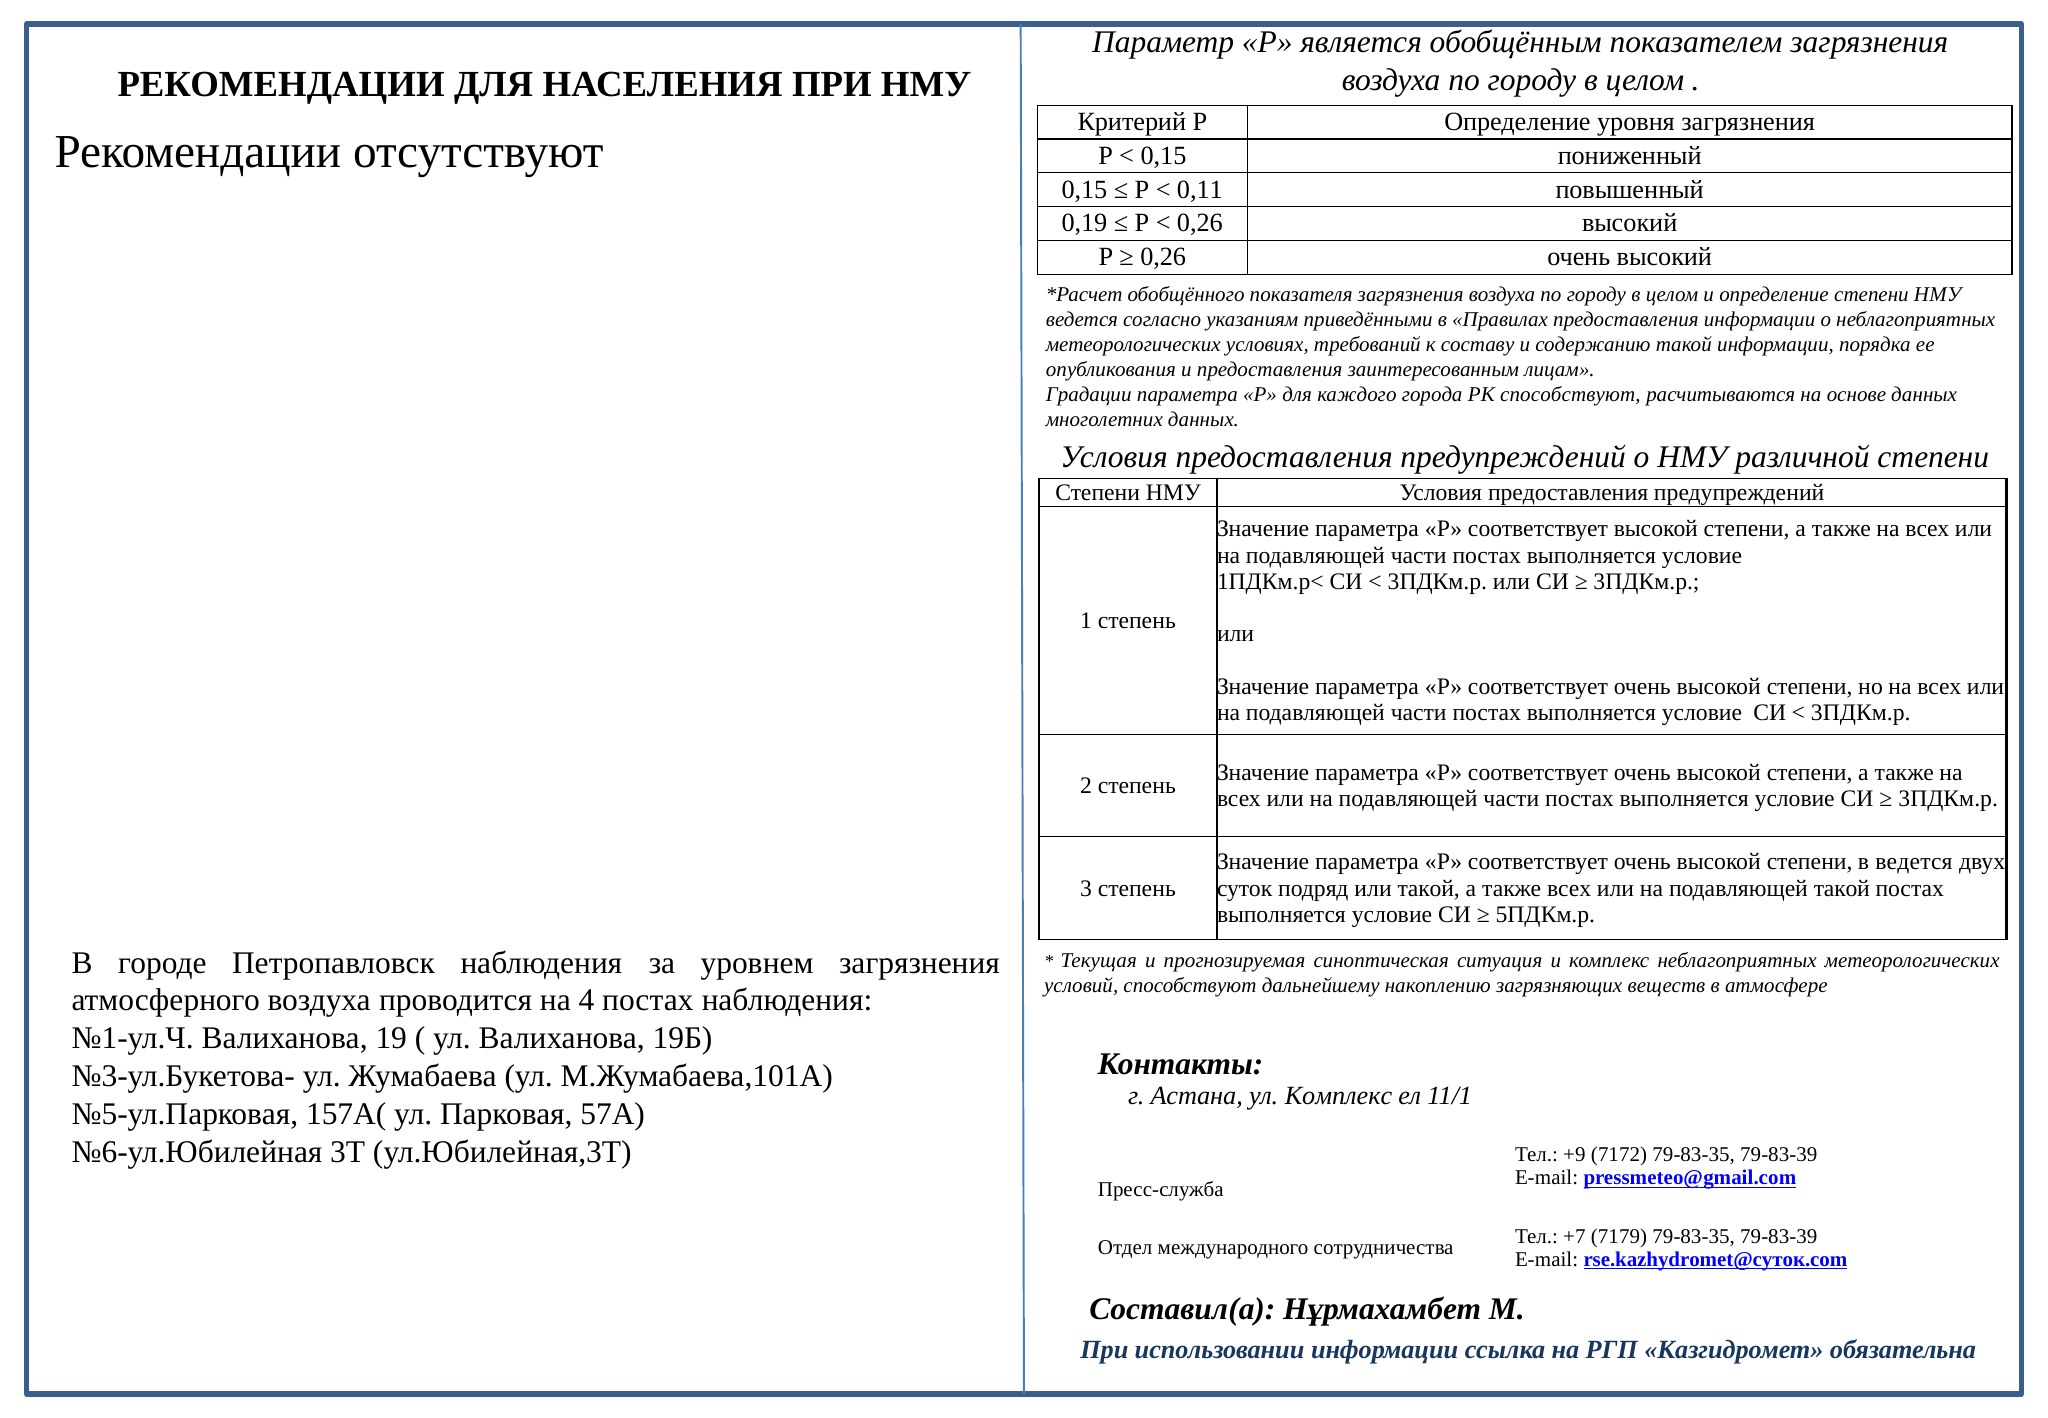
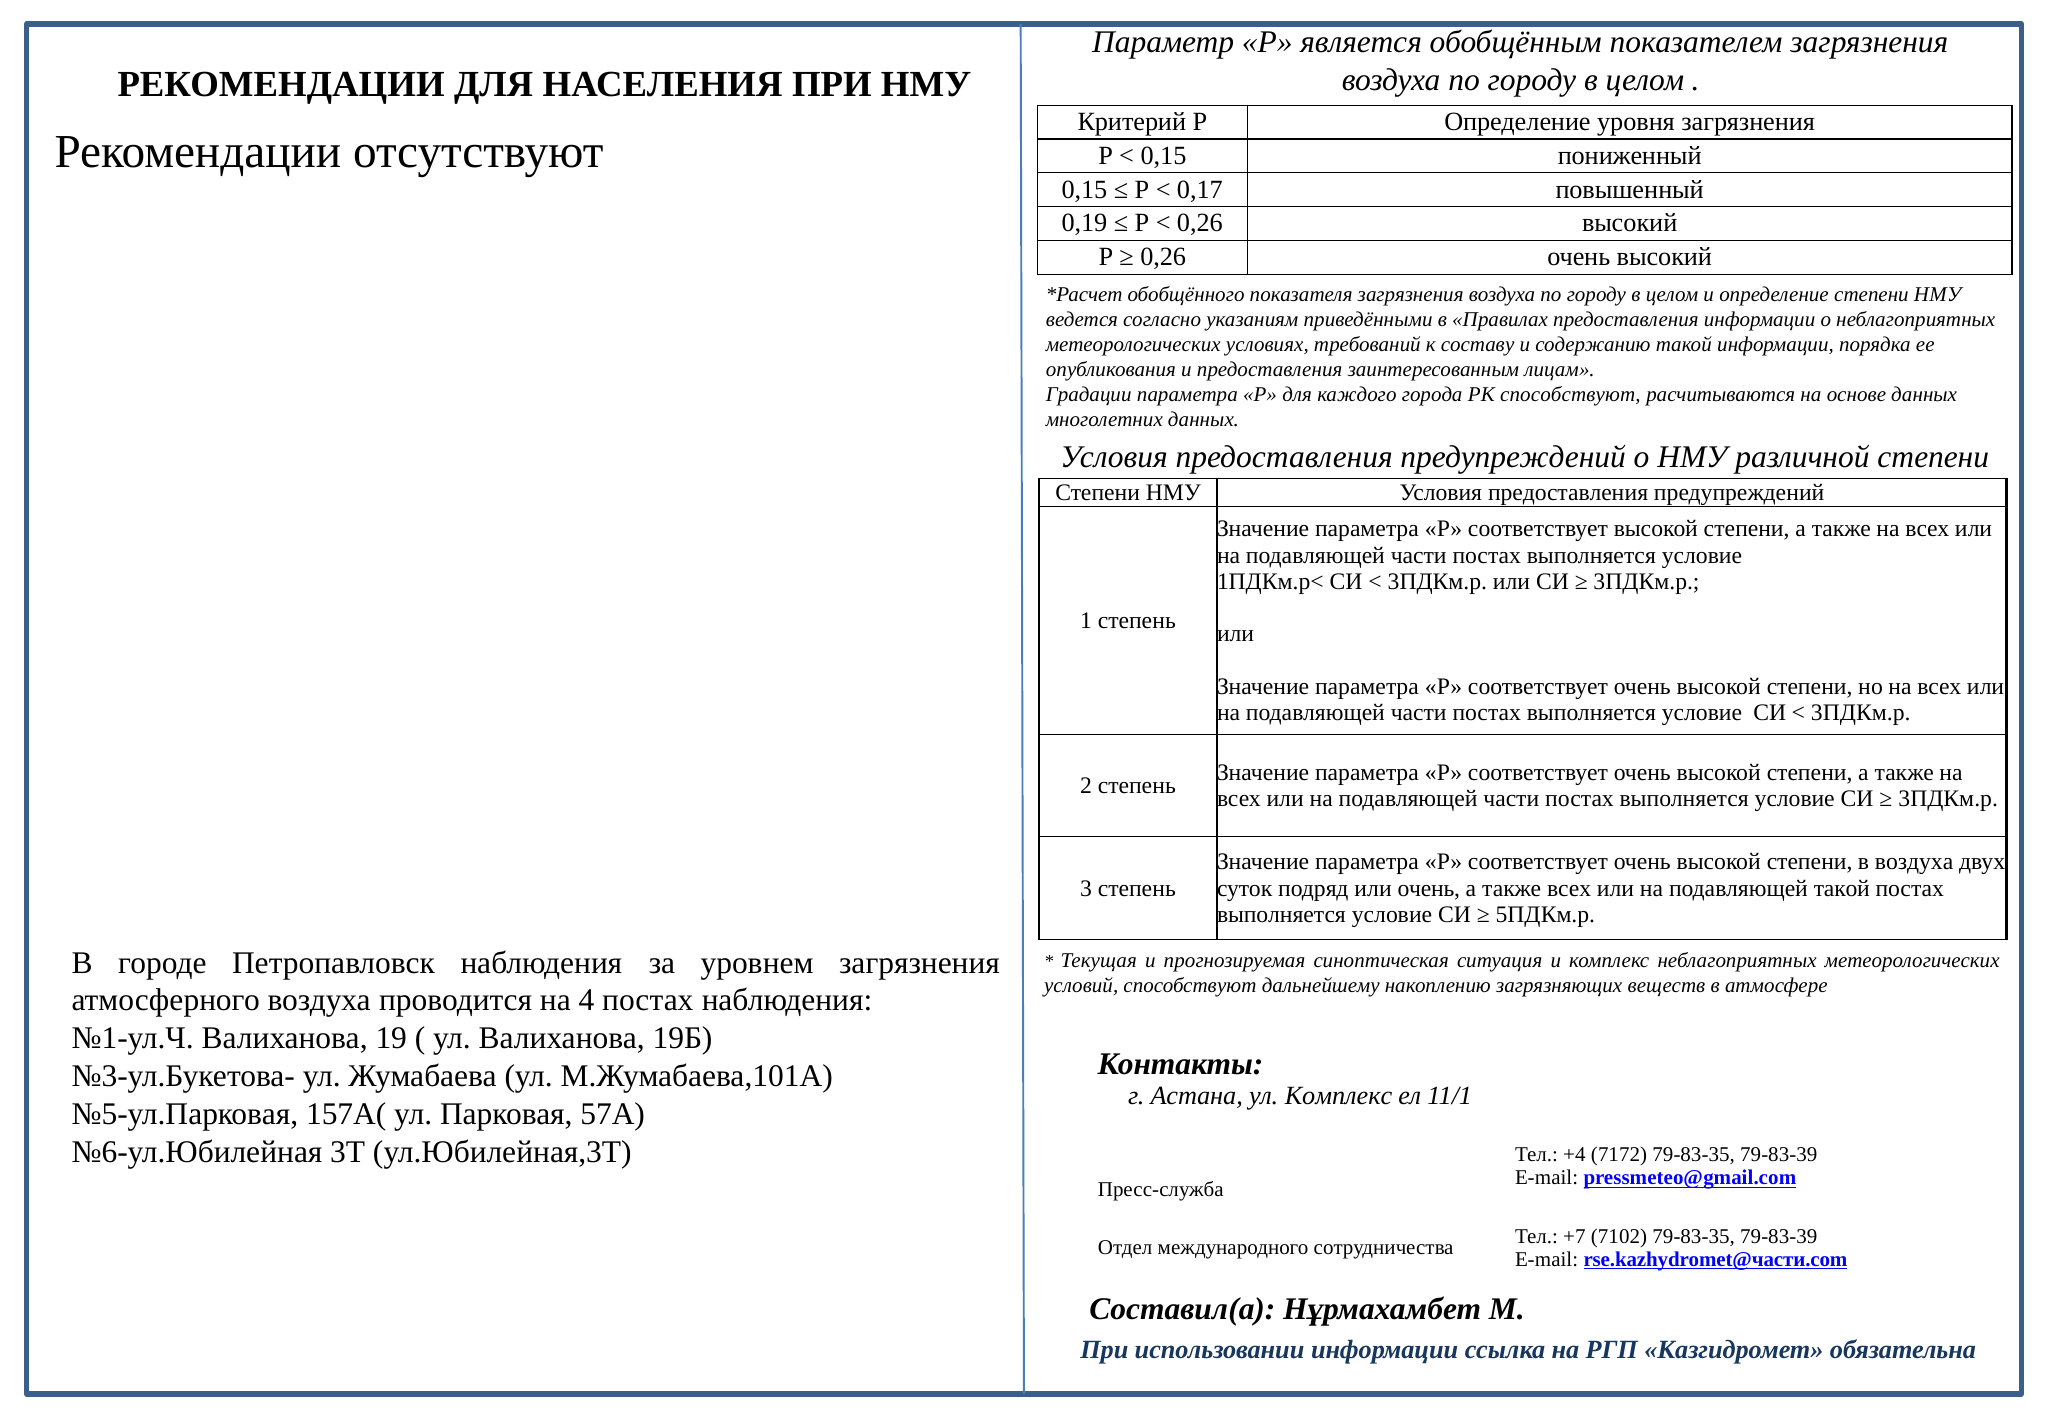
0,11: 0,11 -> 0,17
в ведется: ведется -> воздуха
или такой: такой -> очень
+9: +9 -> +4
7179: 7179 -> 7102
rse.kazhydromet@суток.com: rse.kazhydromet@суток.com -> rse.kazhydromet@части.com
